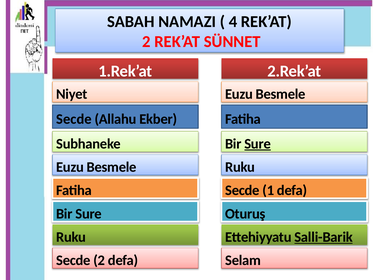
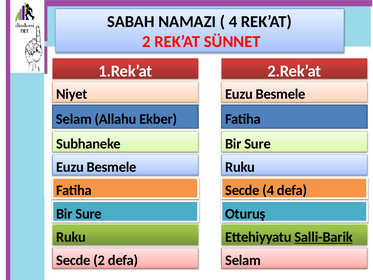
Secde at (74, 119): Secde -> Selam
Sure at (258, 144) underline: present -> none
Secde 1: 1 -> 4
